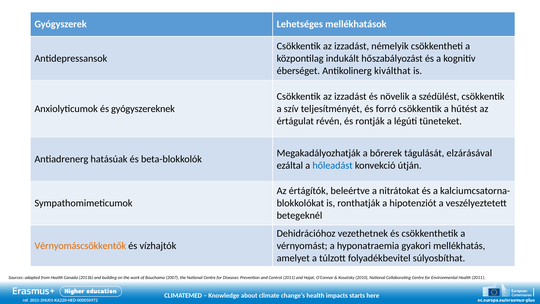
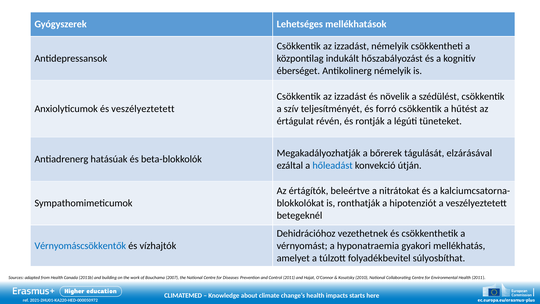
Antikolinerg kiválthat: kiválthat -> némelyik
és gyógyszereknek: gyógyszereknek -> veszélyeztetett
Vérnyomáscsökkentők colour: orange -> blue
